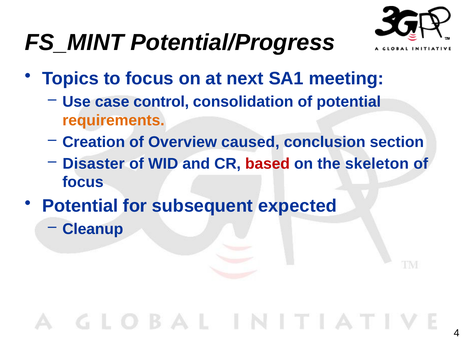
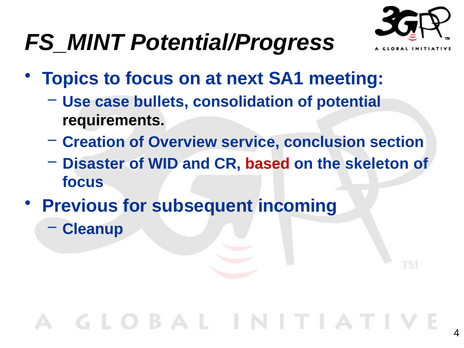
control: control -> bullets
requirements colour: orange -> black
caused: caused -> service
Potential at (80, 206): Potential -> Previous
expected: expected -> incoming
